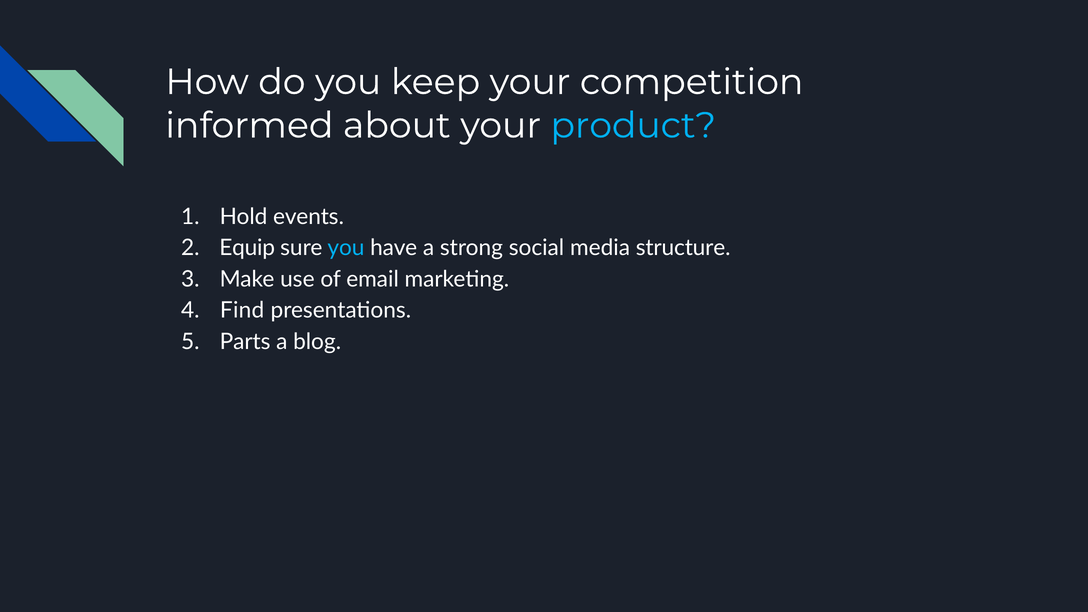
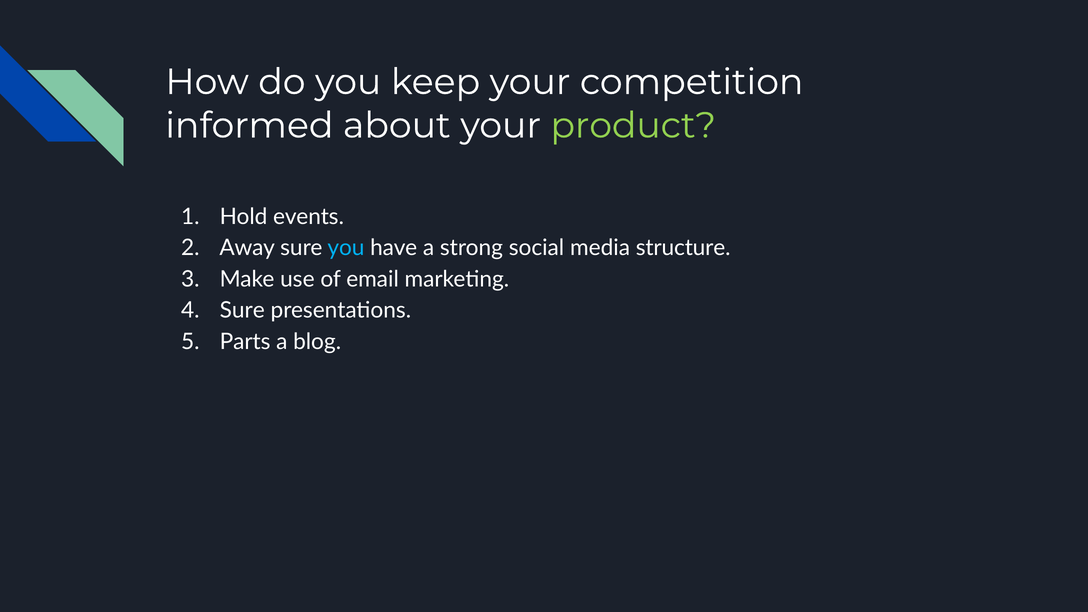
product colour: light blue -> light green
Equip: Equip -> Away
Find at (242, 310): Find -> Sure
